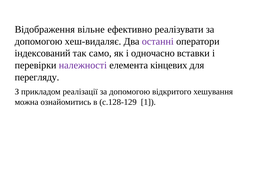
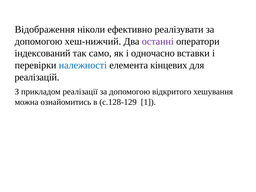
вільне: вільне -> ніколи
хеш-видаляє: хеш-видаляє -> хеш-нижчий
належності colour: purple -> blue
перегляду: перегляду -> реалізацій
